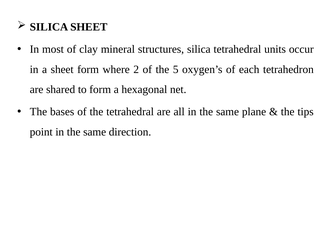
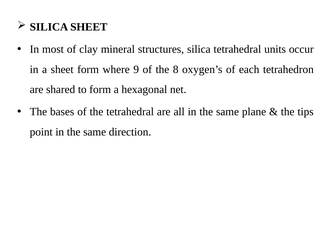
2: 2 -> 9
5: 5 -> 8
